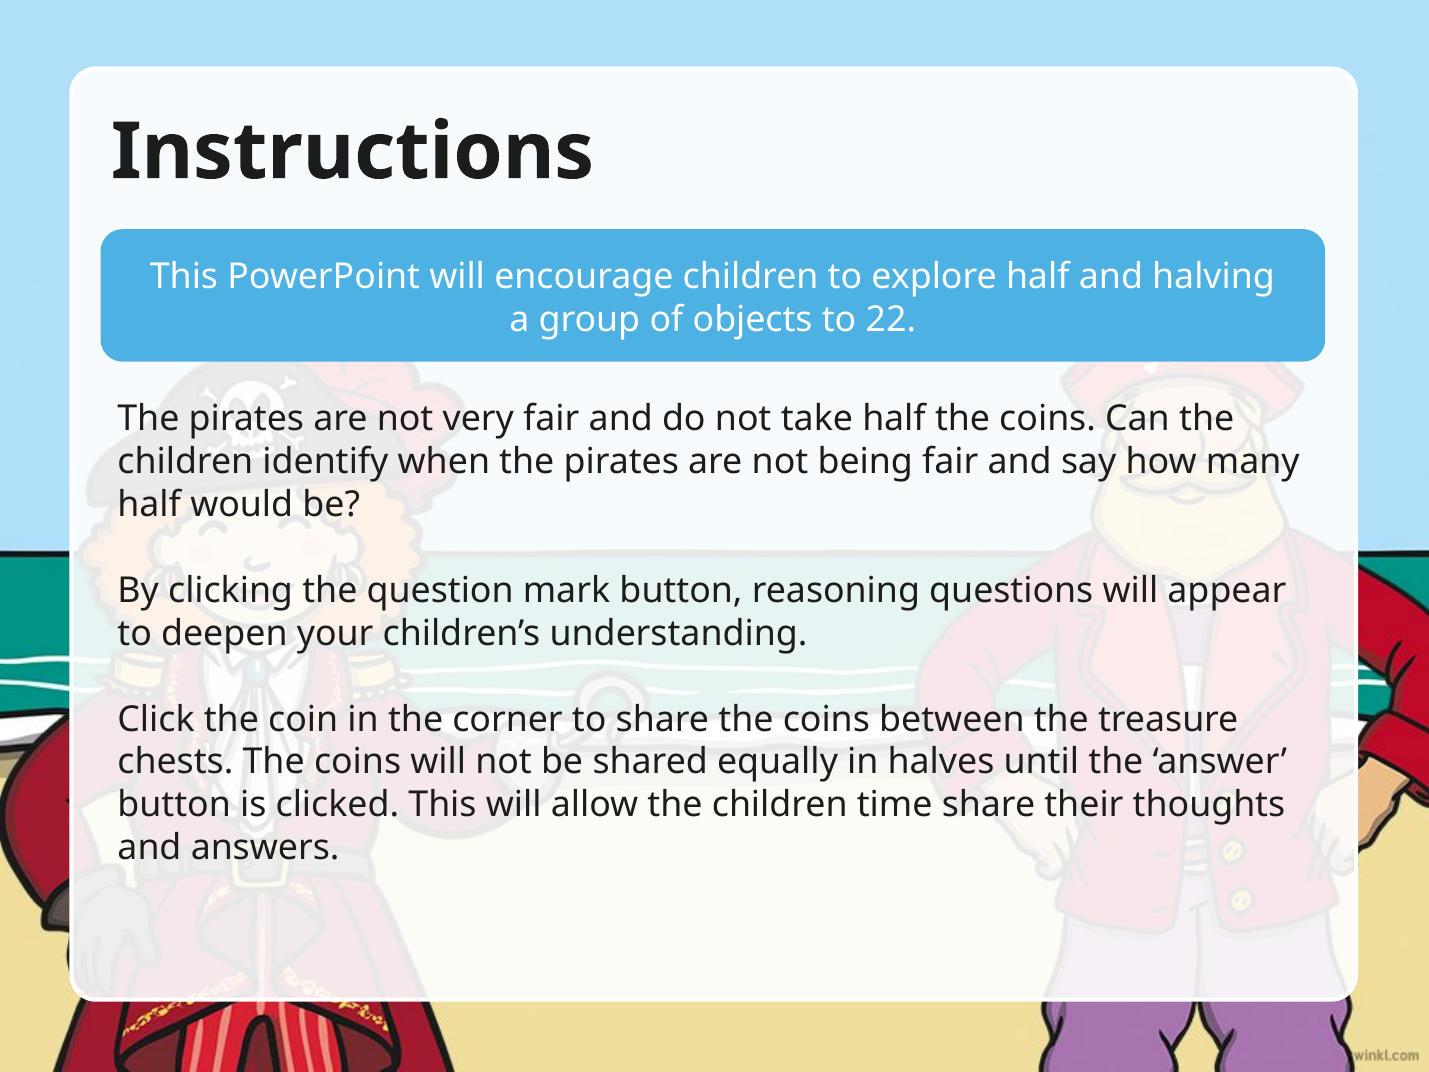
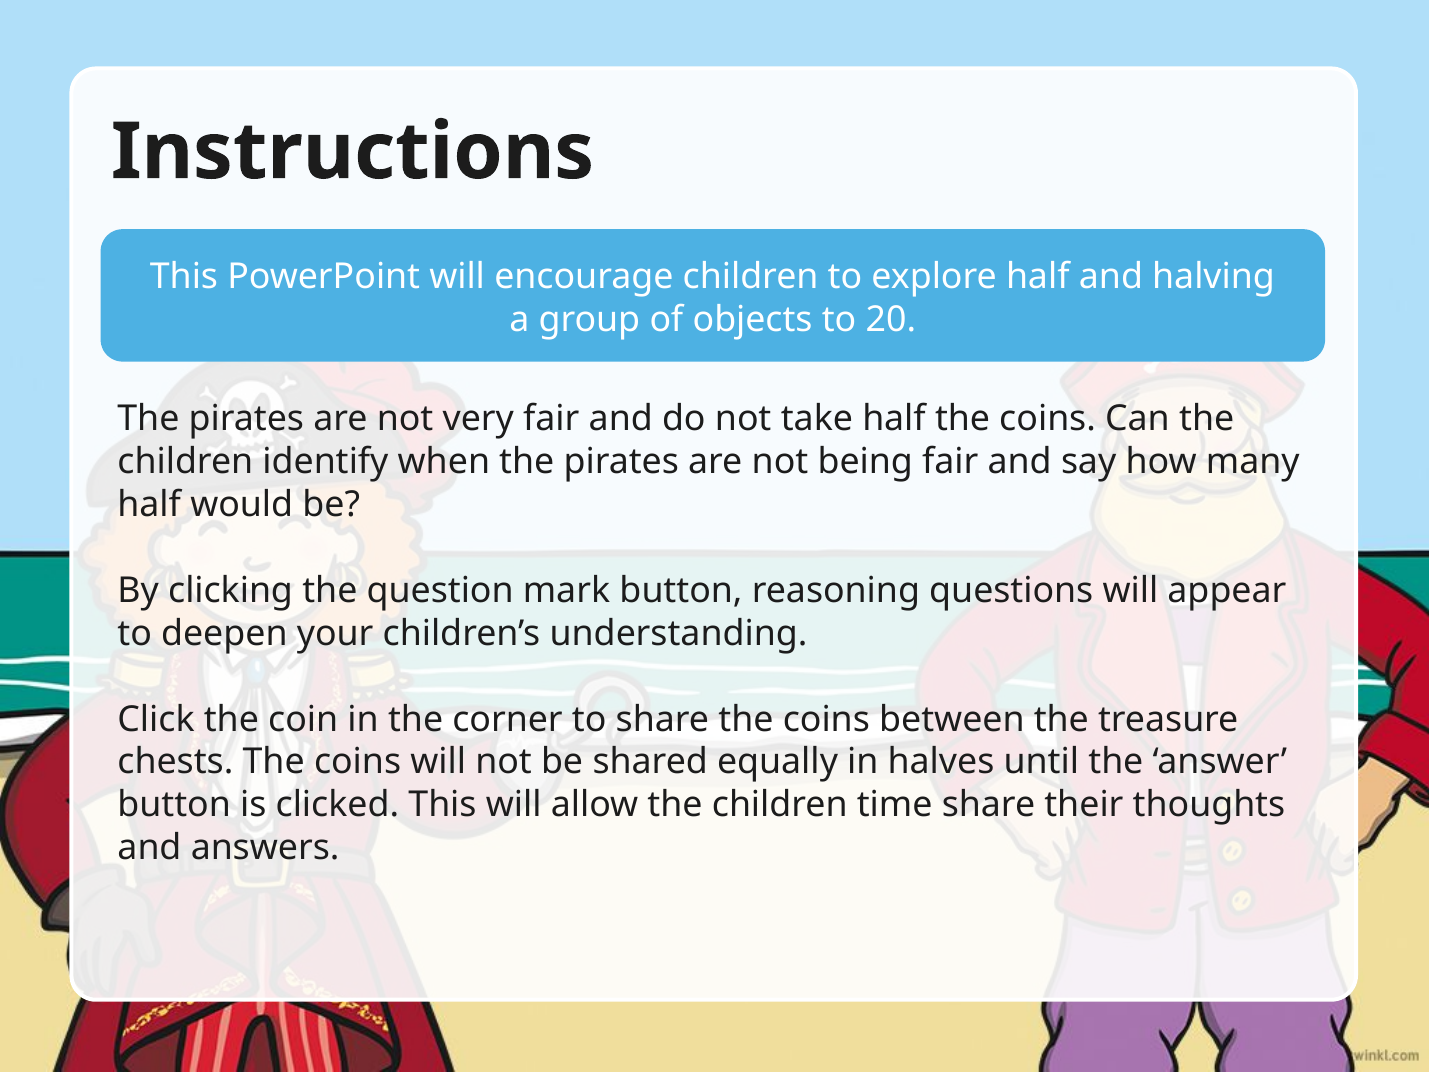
22: 22 -> 20
